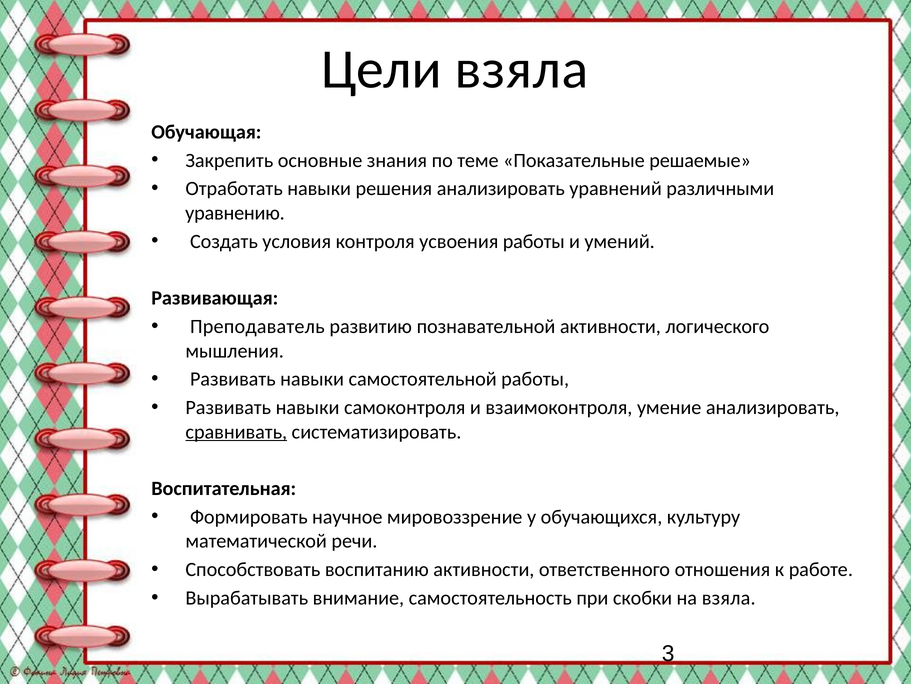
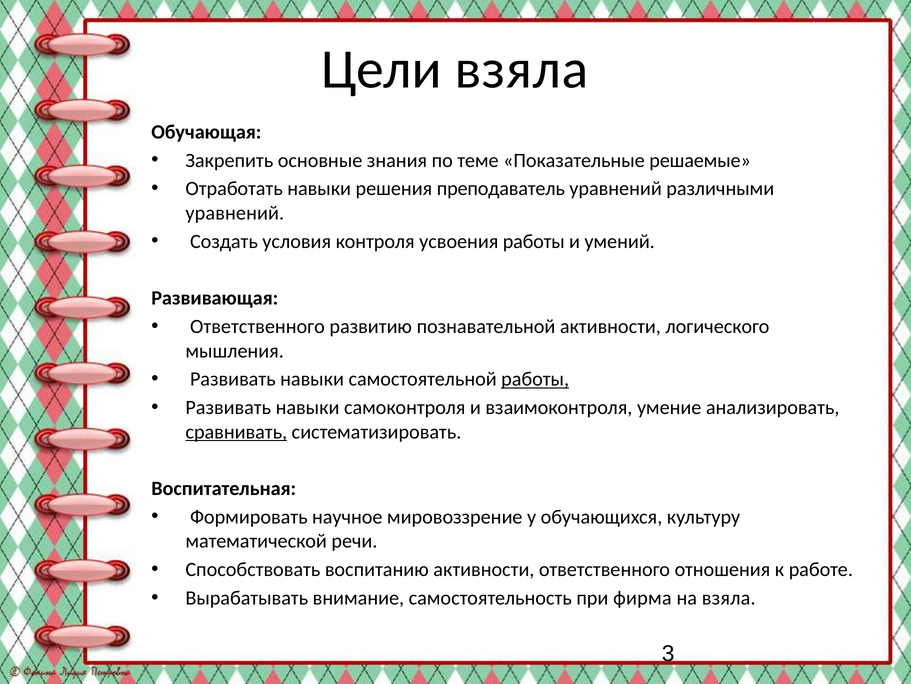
решения анализировать: анализировать -> преподаватель
уравнению at (235, 213): уравнению -> уравнений
Преподаватель at (257, 326): Преподаватель -> Ответственного
работы at (535, 379) underline: none -> present
скобки: скобки -> фирма
